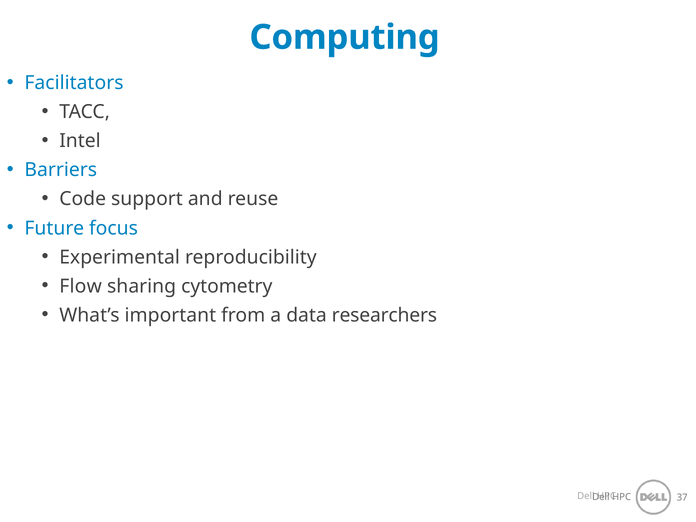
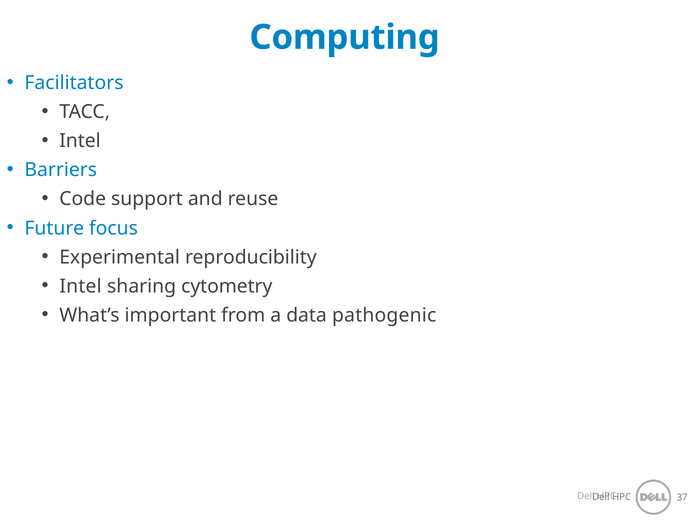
Flow at (81, 286): Flow -> Intel
researchers: researchers -> pathogenic
